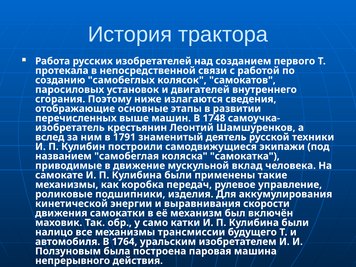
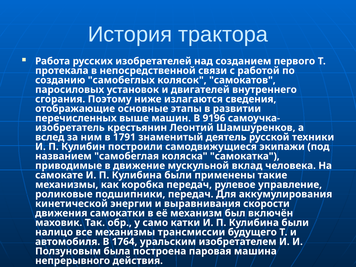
1748: 1748 -> 9196
подшипники изделия: изделия -> передач
